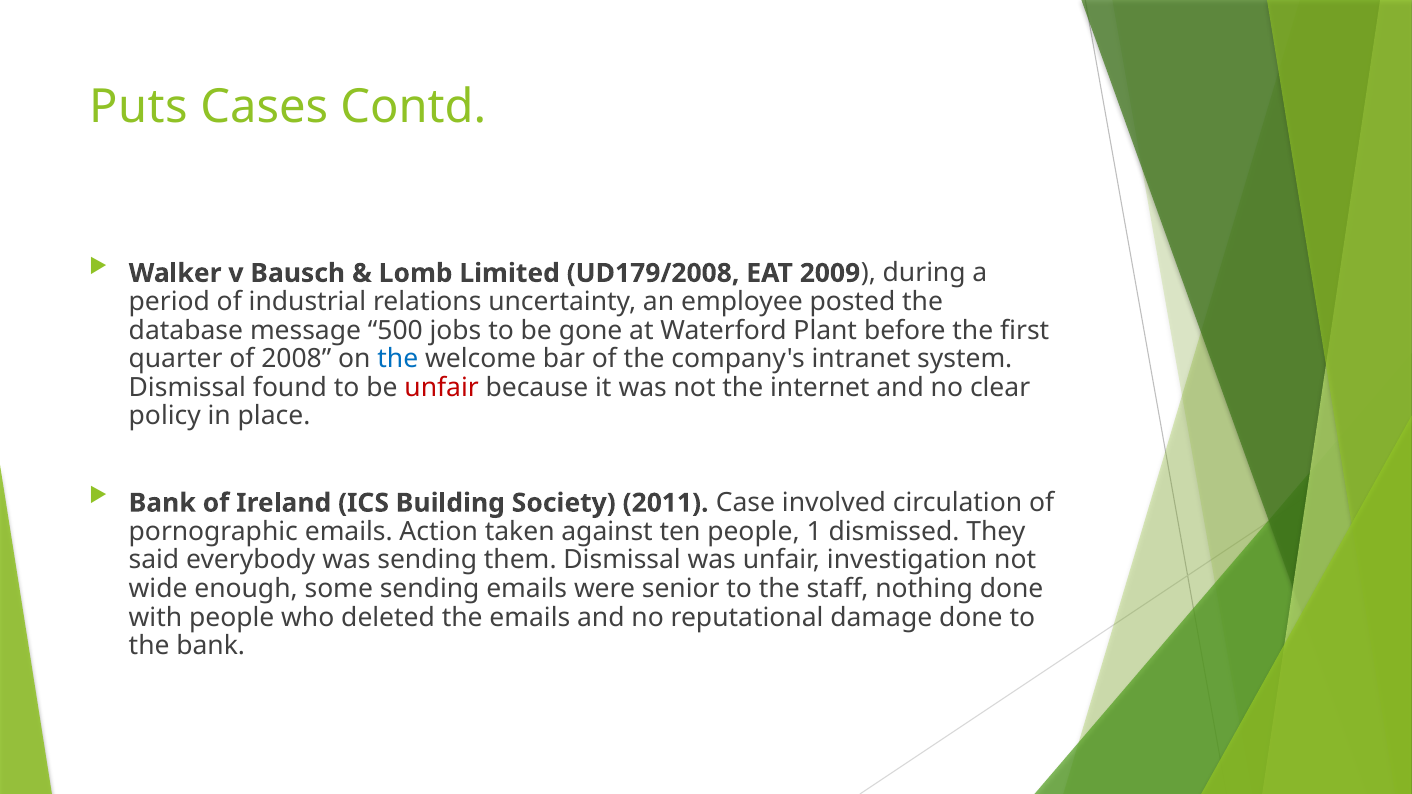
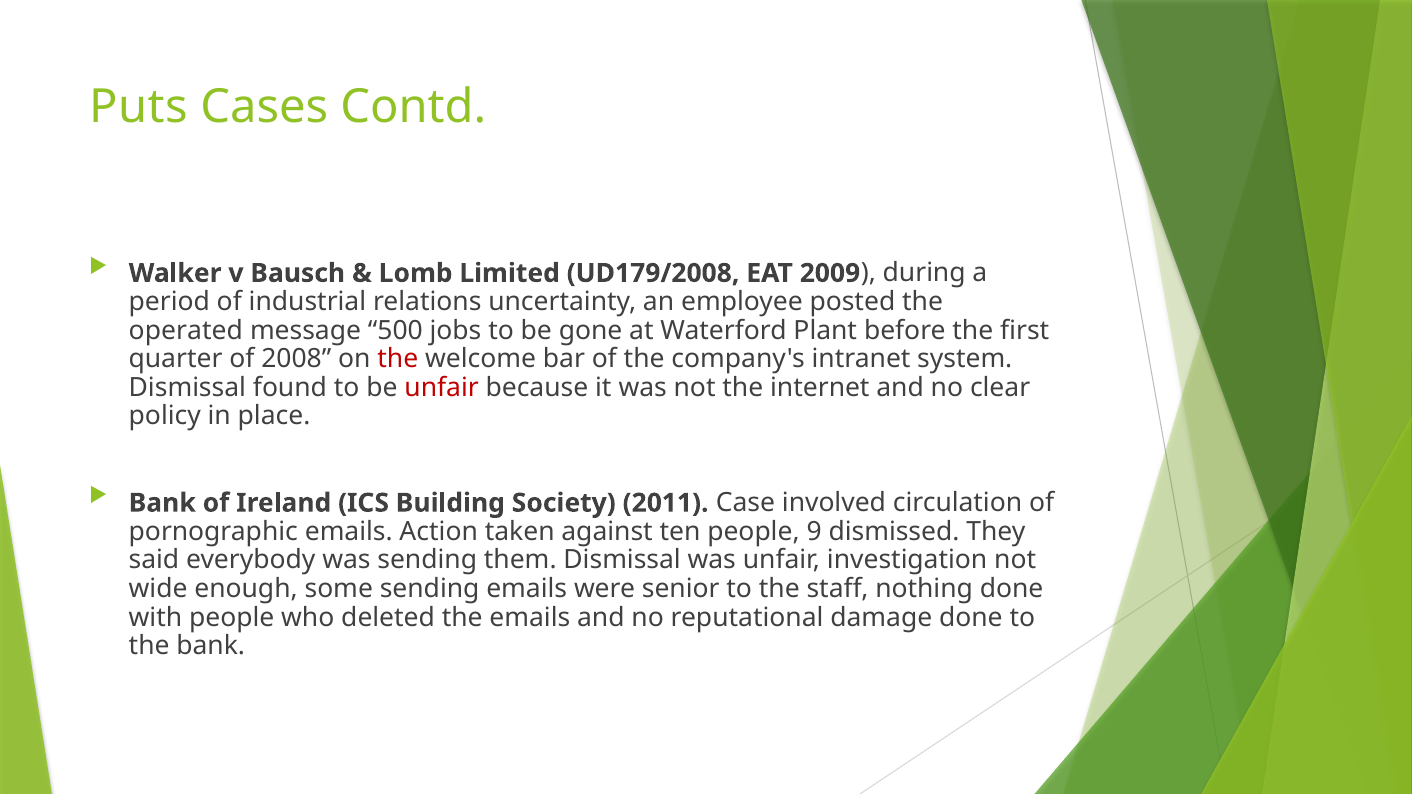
database: database -> operated
the at (398, 359) colour: blue -> red
1: 1 -> 9
